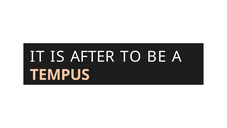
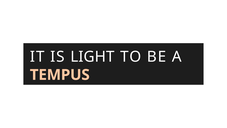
AFTER: AFTER -> LIGHT
